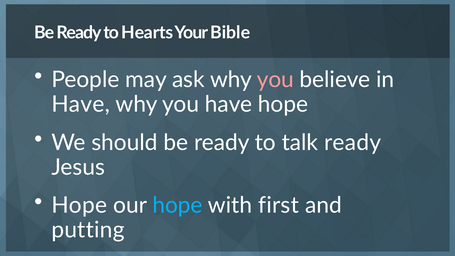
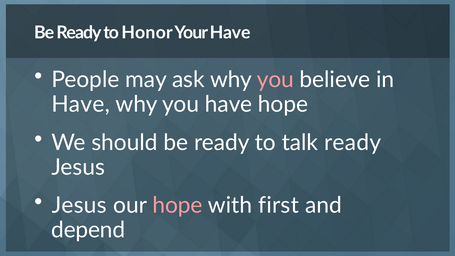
Hearts: Hearts -> Honor
Your Bible: Bible -> Have
Hope at (79, 205): Hope -> Jesus
hope at (178, 205) colour: light blue -> pink
putting: putting -> depend
